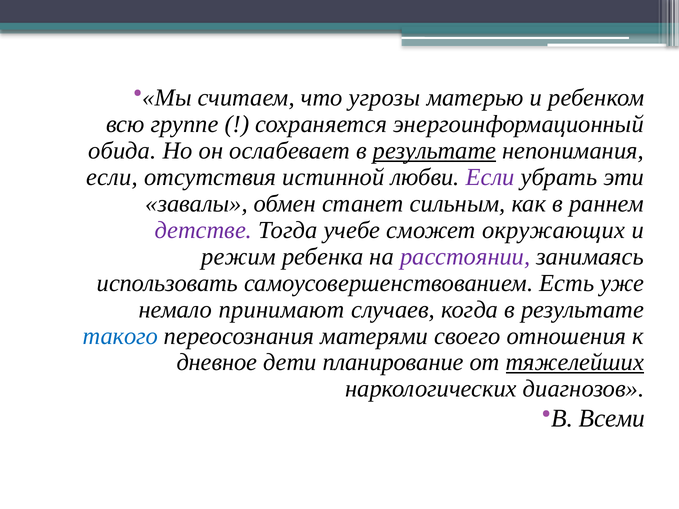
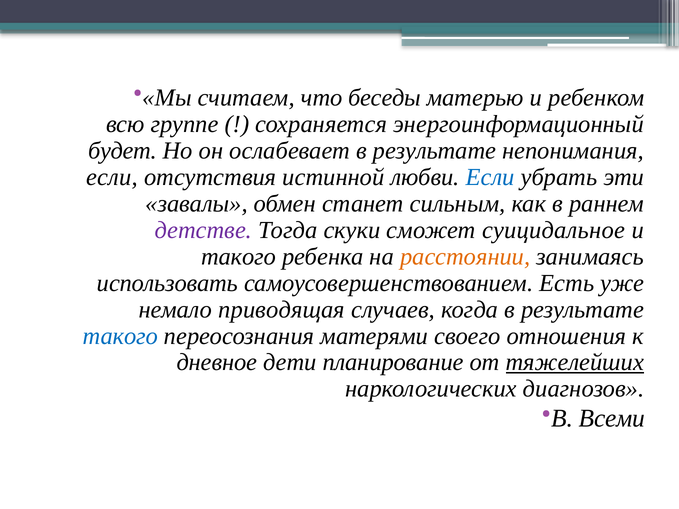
угрозы: угрозы -> беседы
обида: обида -> будет
результате at (434, 151) underline: present -> none
Если at (490, 177) colour: purple -> blue
учебе: учебе -> скуки
окружающих: окружающих -> суицидальное
режим at (238, 257): режим -> такого
расстоянии colour: purple -> orange
принимают: принимают -> приводящая
